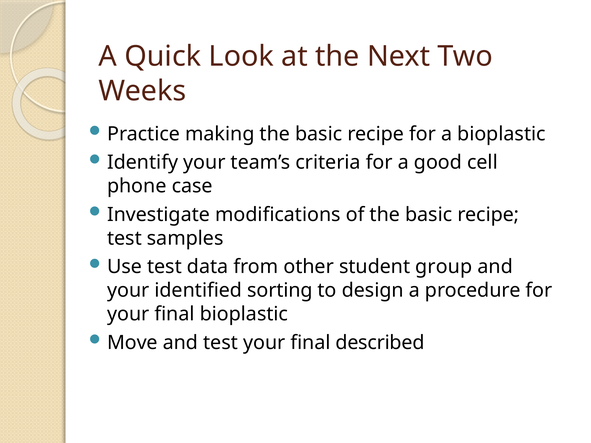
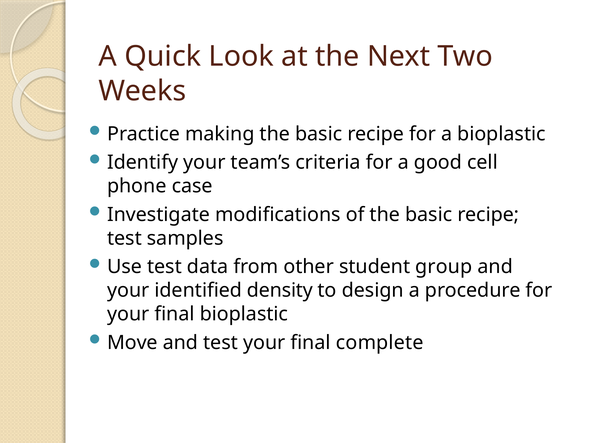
sorting: sorting -> density
described: described -> complete
